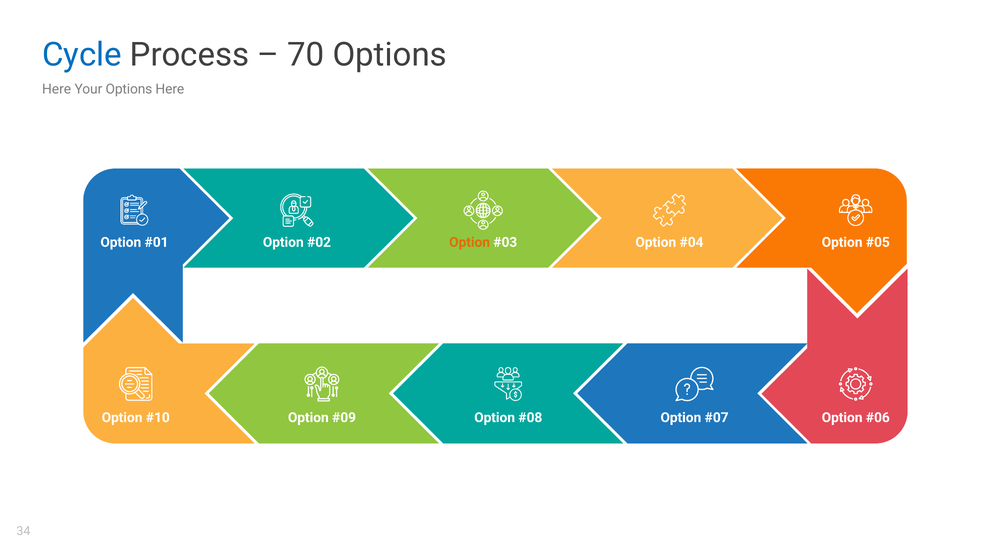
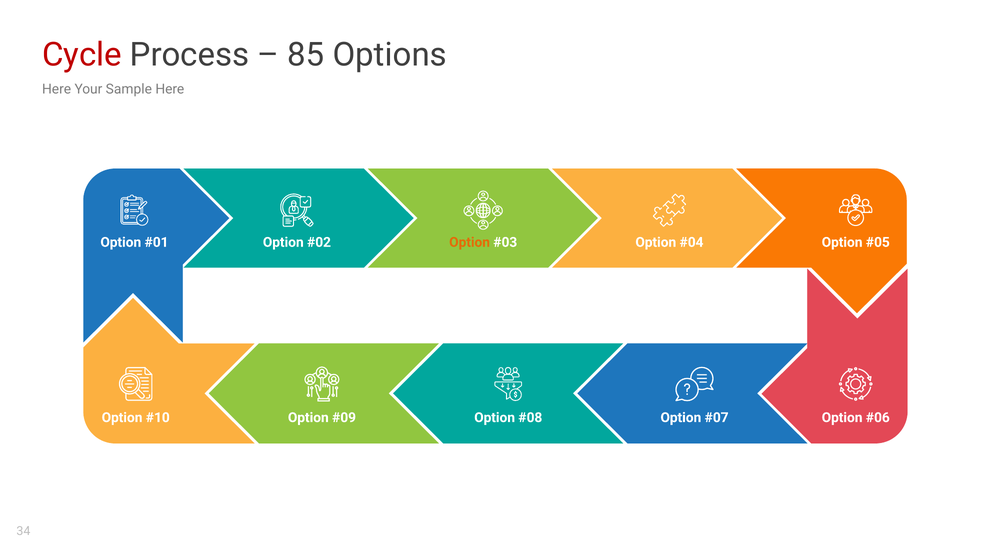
Cycle colour: blue -> red
70: 70 -> 85
Your Options: Options -> Sample
